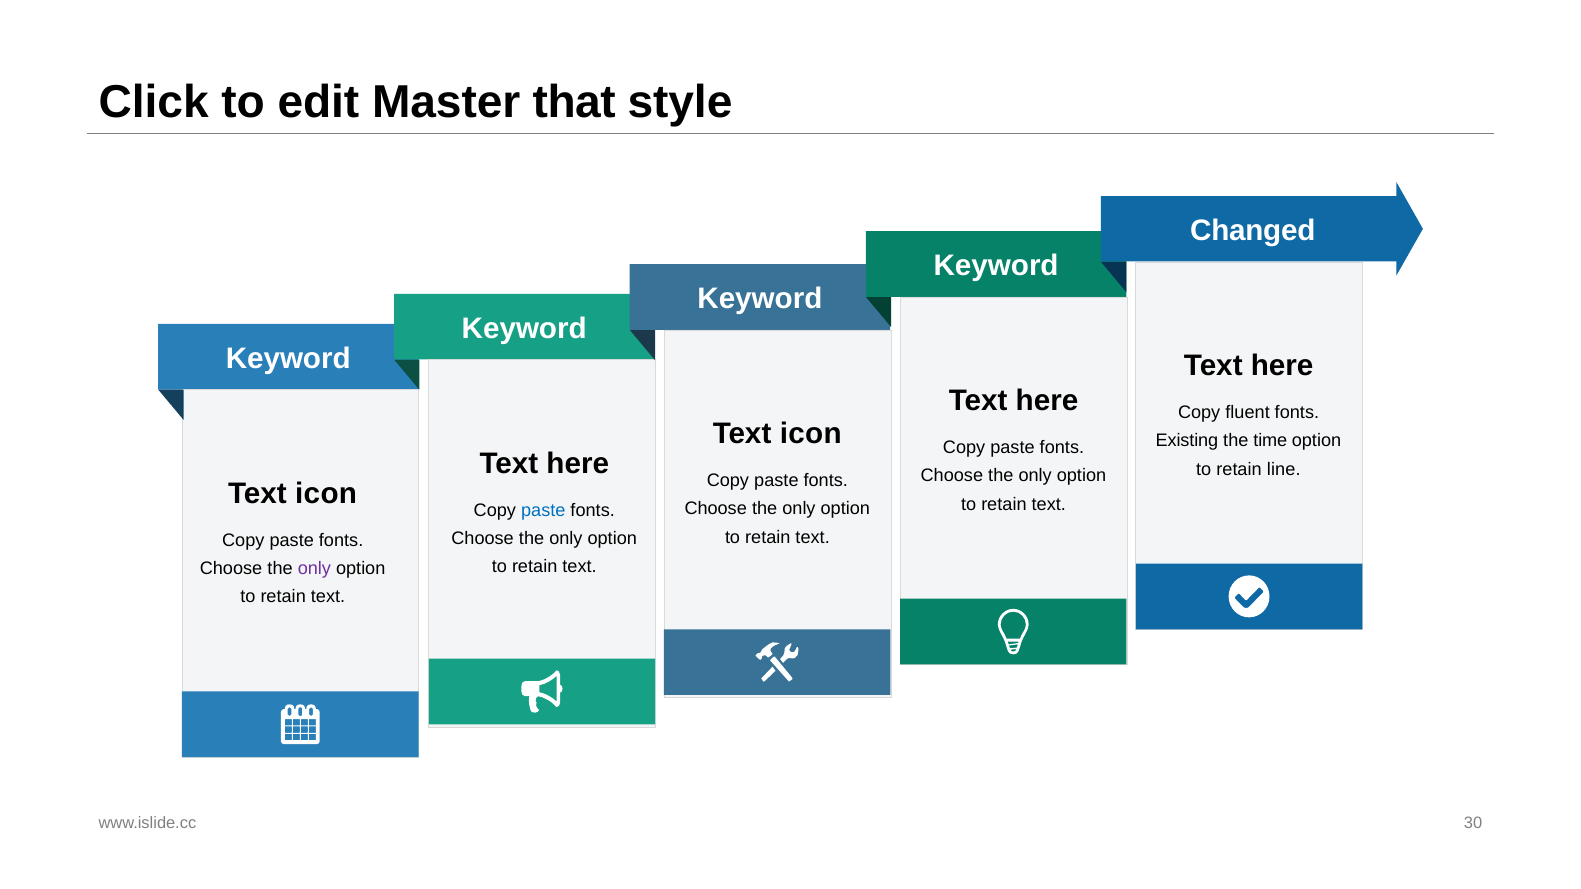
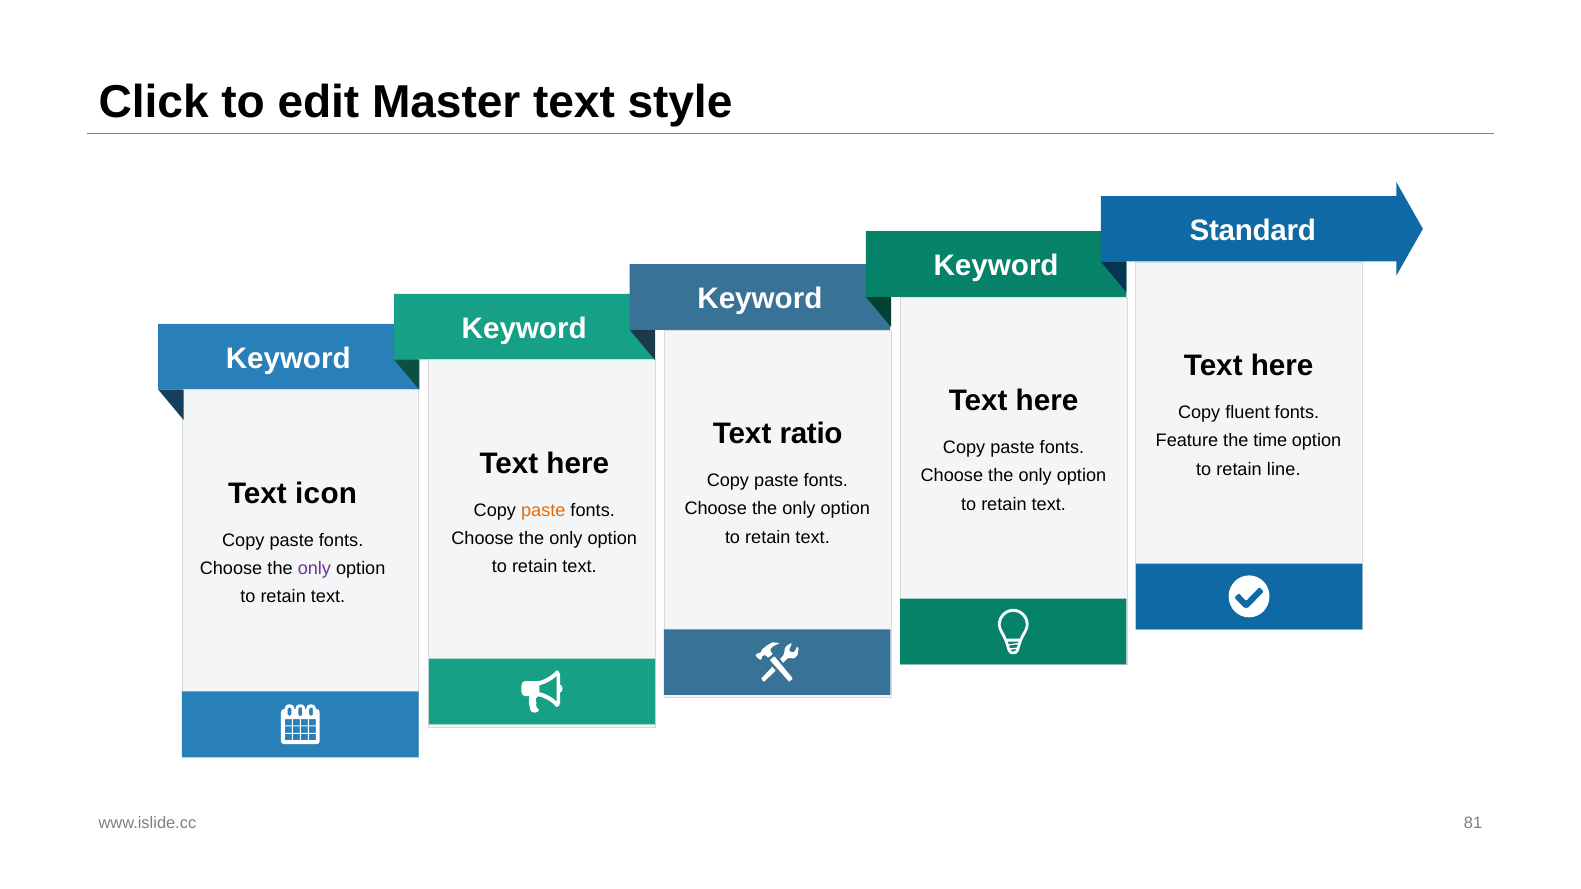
Master that: that -> text
Changed: Changed -> Standard
icon at (811, 434): icon -> ratio
Existing: Existing -> Feature
paste at (543, 510) colour: blue -> orange
30: 30 -> 81
